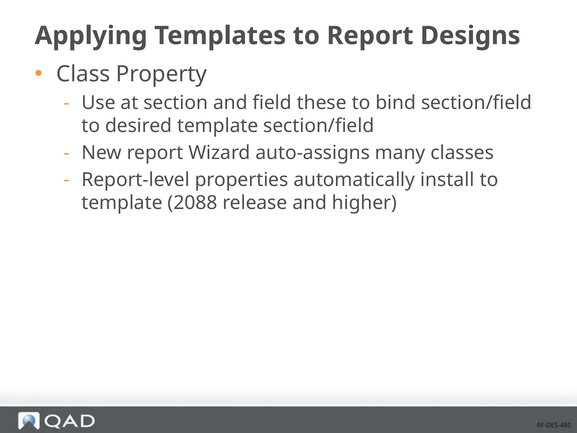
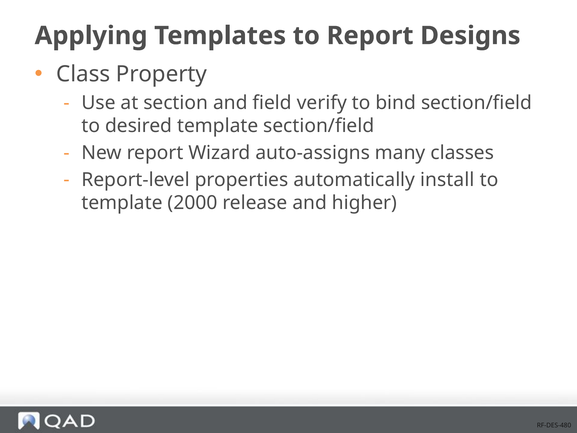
these: these -> verify
2088: 2088 -> 2000
